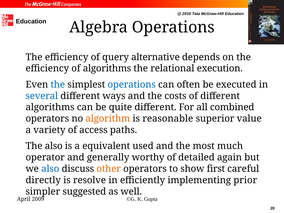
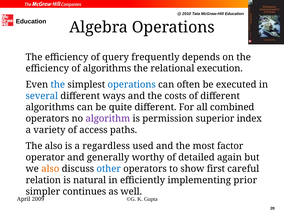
alternative: alternative -> frequently
algorithm colour: orange -> purple
reasonable: reasonable -> permission
value: value -> index
equivalent: equivalent -> regardless
much: much -> factor
also at (50, 169) colour: blue -> orange
other colour: orange -> blue
directly: directly -> relation
resolve: resolve -> natural
suggested: suggested -> continues
